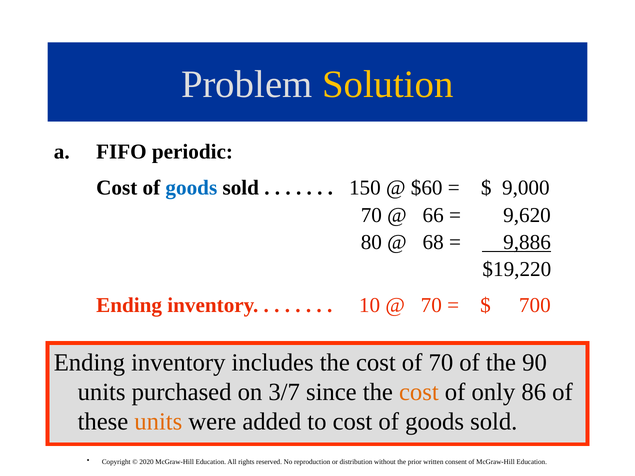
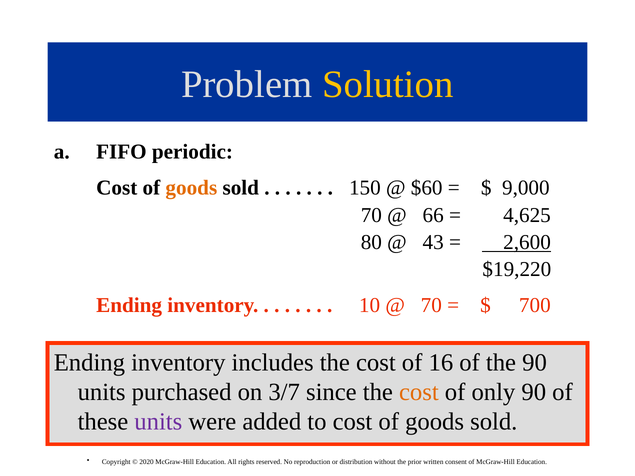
goods at (191, 188) colour: blue -> orange
9,620: 9,620 -> 4,625
68: 68 -> 43
9,886: 9,886 -> 2,600
of 70: 70 -> 16
only 86: 86 -> 90
units at (158, 422) colour: orange -> purple
